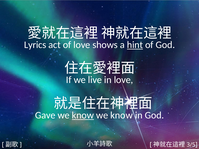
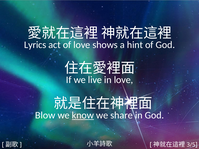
hint underline: present -> none
Gave: Gave -> Blow
know at (122, 115): know -> share
